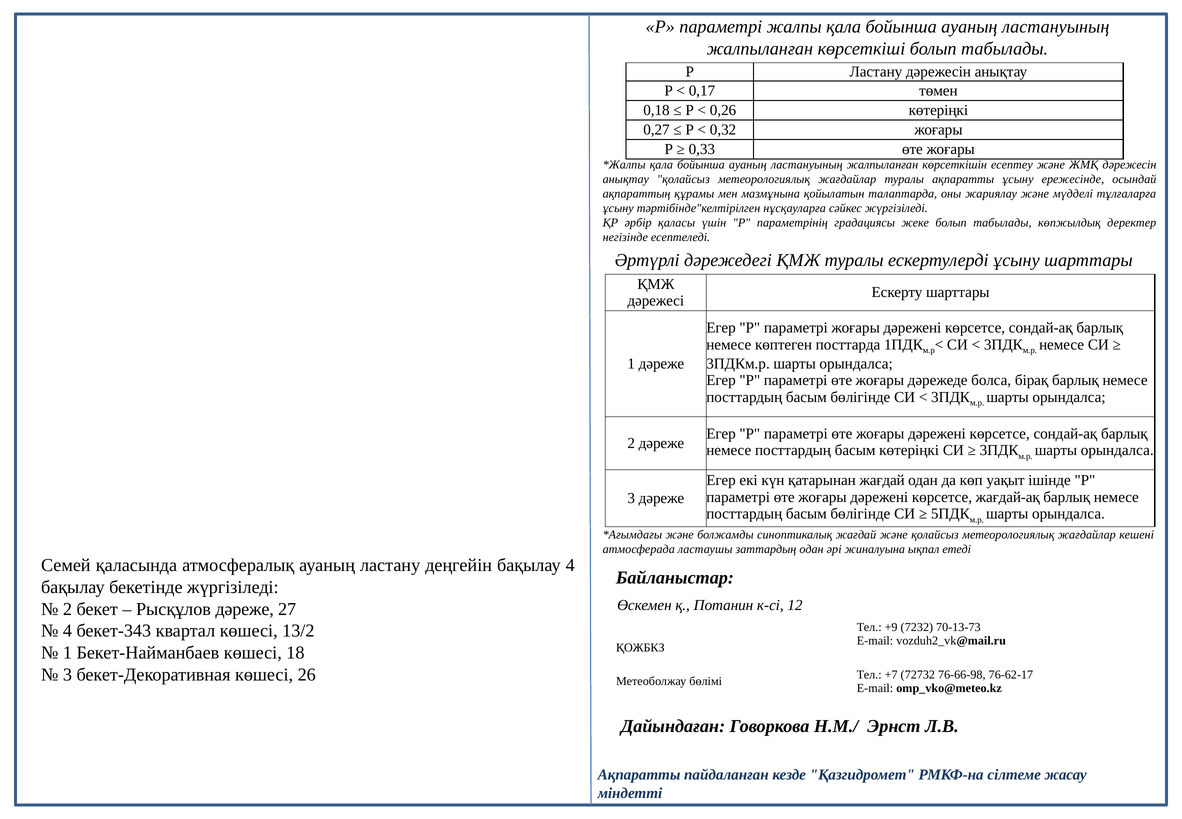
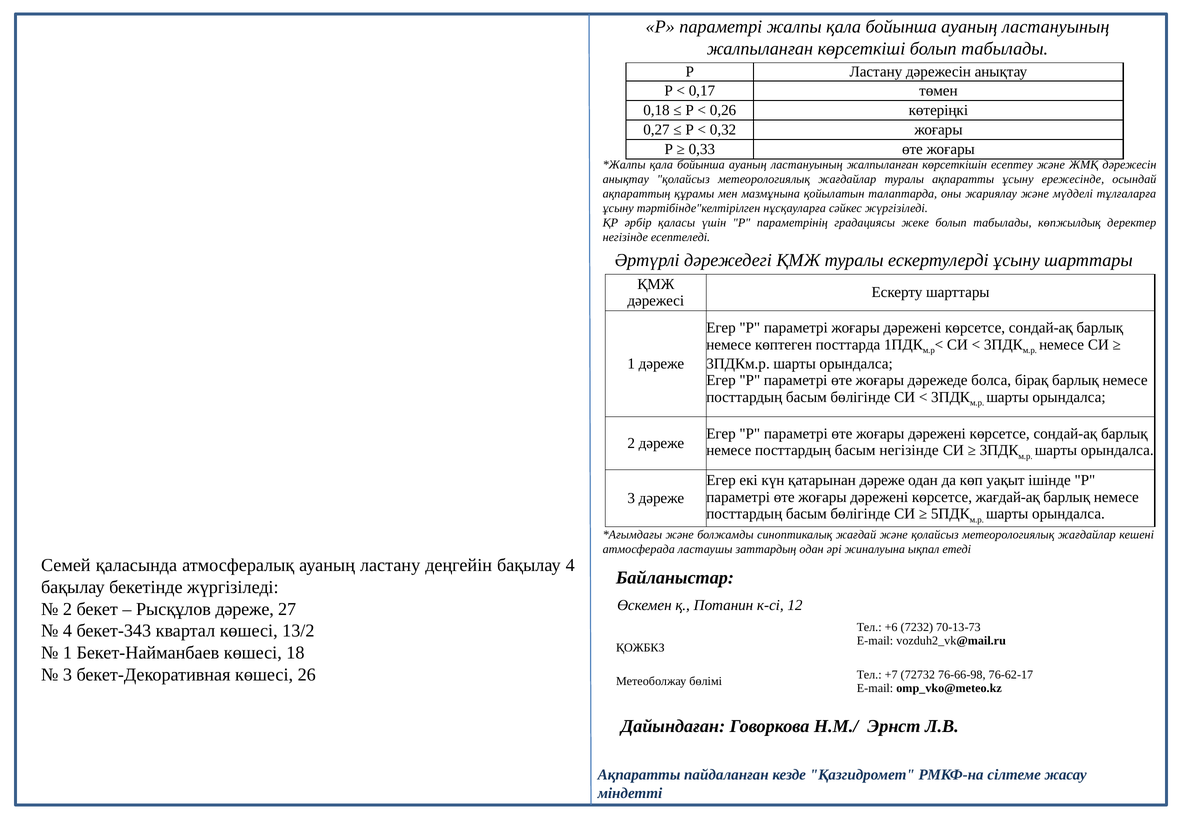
басым көтеріңкі: көтеріңкі -> негізінде
қатарынан жағдай: жағдай -> дәреже
+9: +9 -> +6
